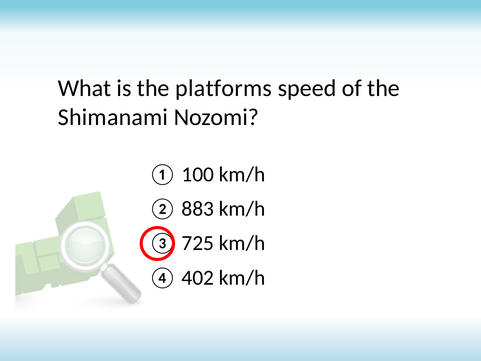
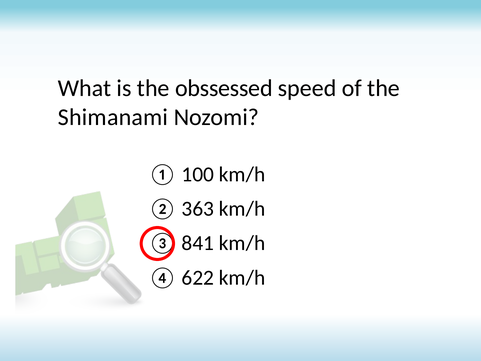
platforms: platforms -> obssessed
883: 883 -> 363
725: 725 -> 841
402: 402 -> 622
